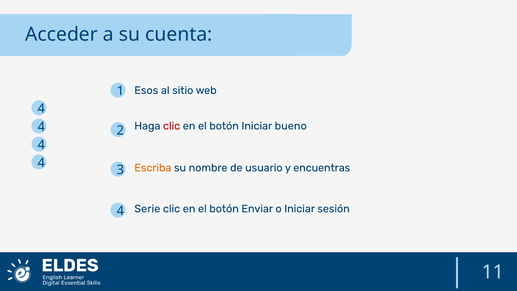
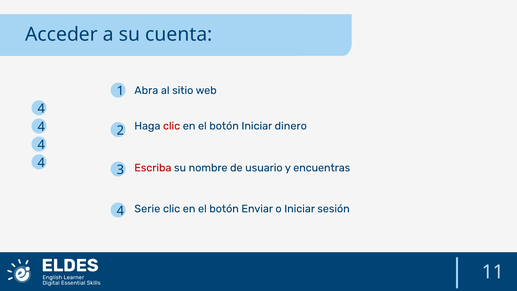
Esos: Esos -> Abra
bueno: bueno -> dinero
Escriba colour: orange -> red
